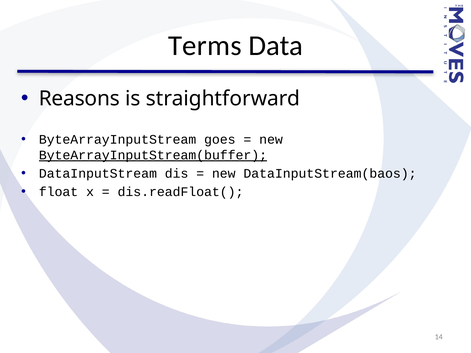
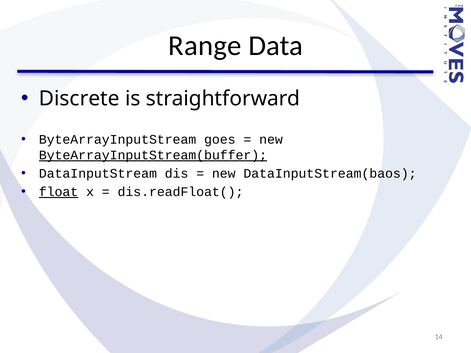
Terms: Terms -> Range
Reasons: Reasons -> Discrete
float underline: none -> present
